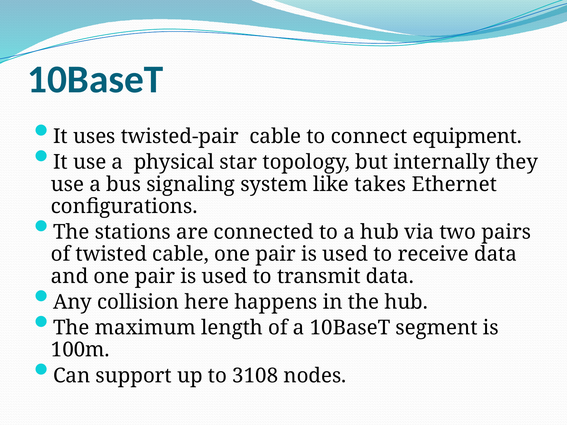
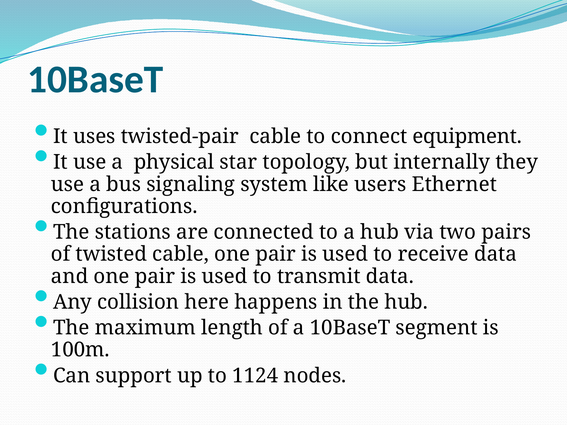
takes: takes -> users
3108: 3108 -> 1124
